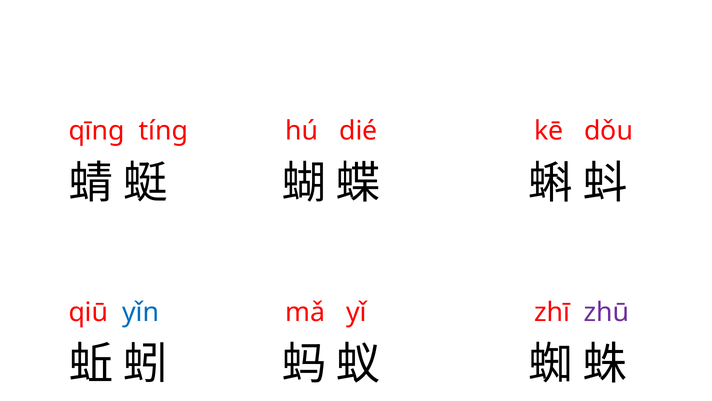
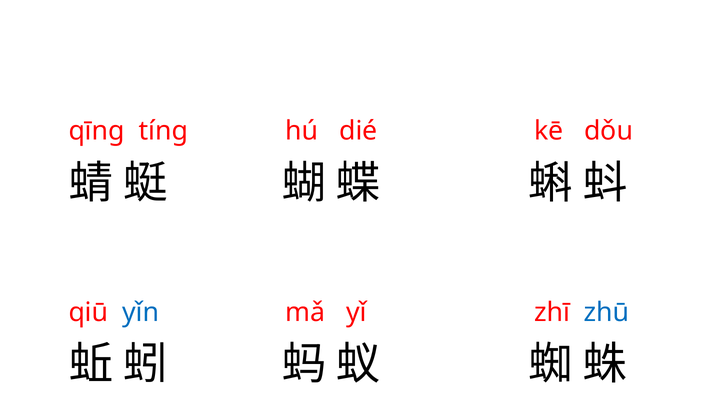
zhū colour: purple -> blue
